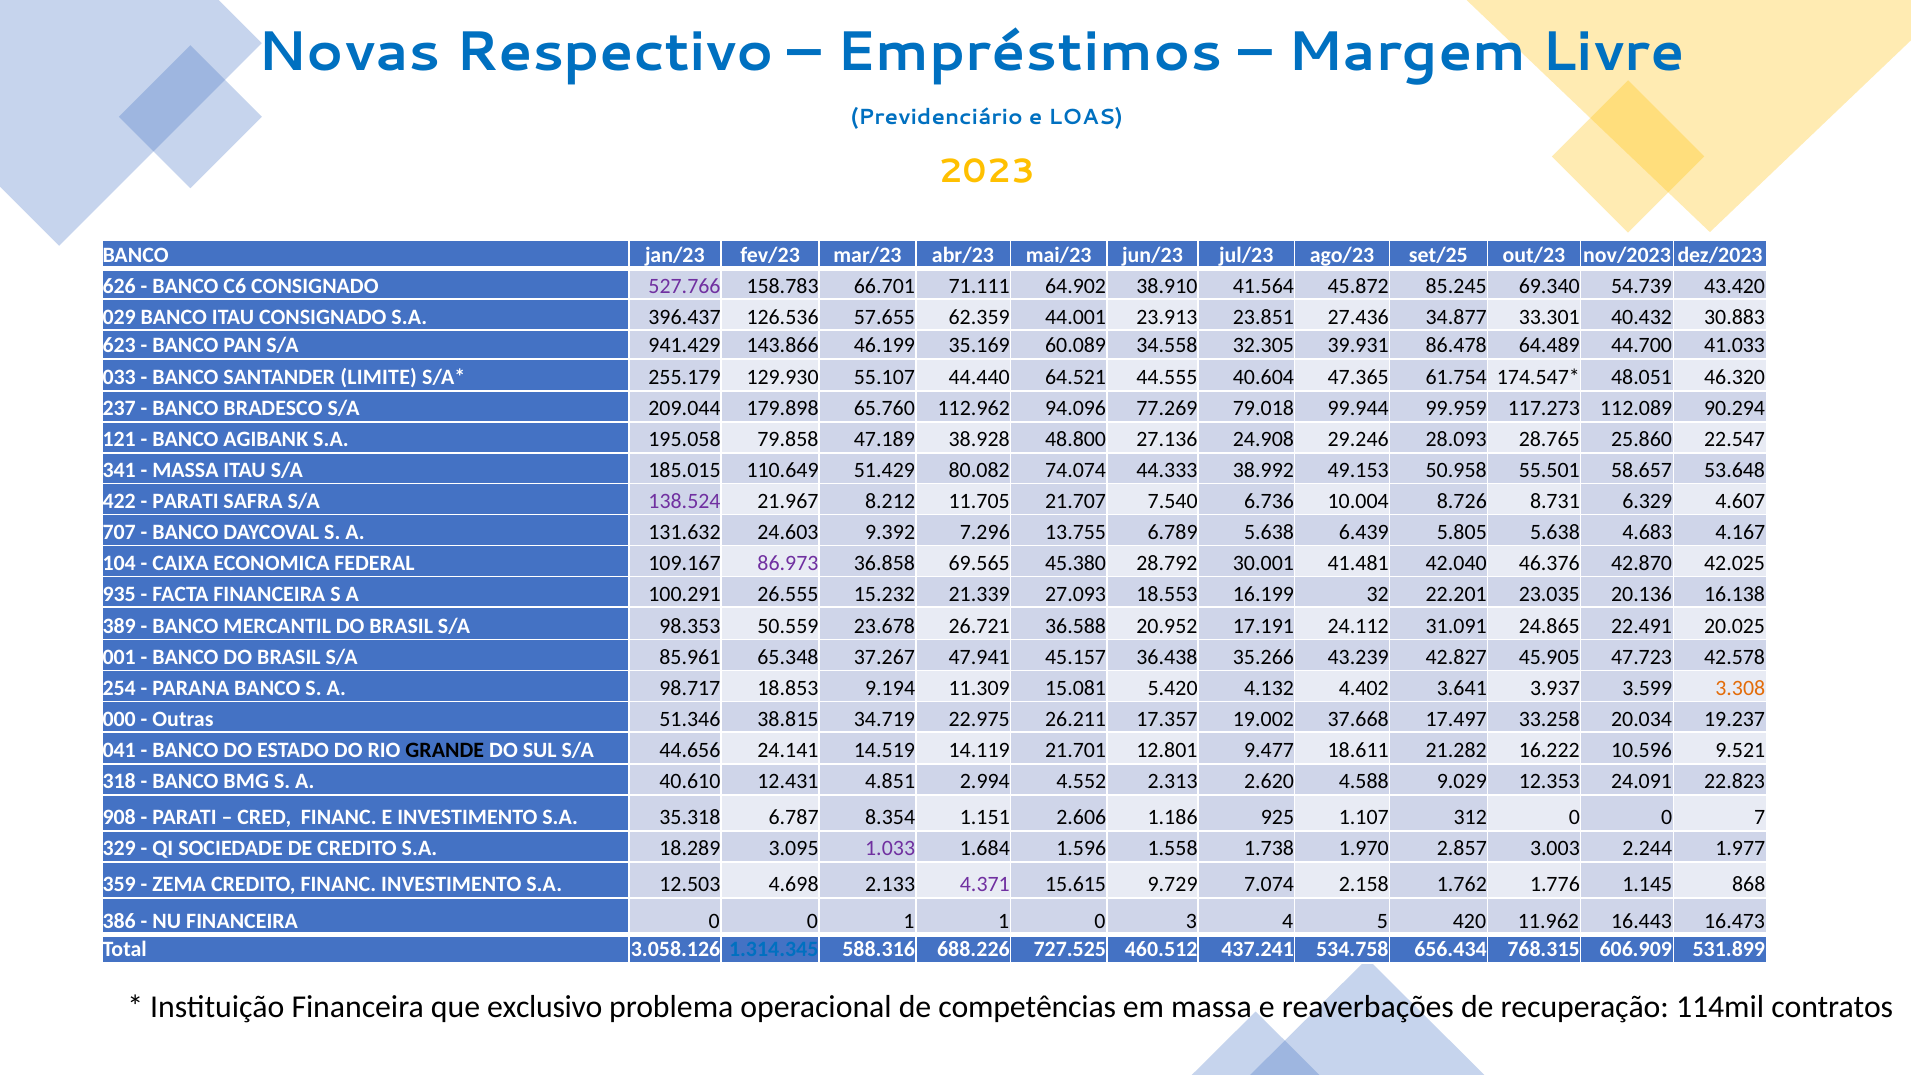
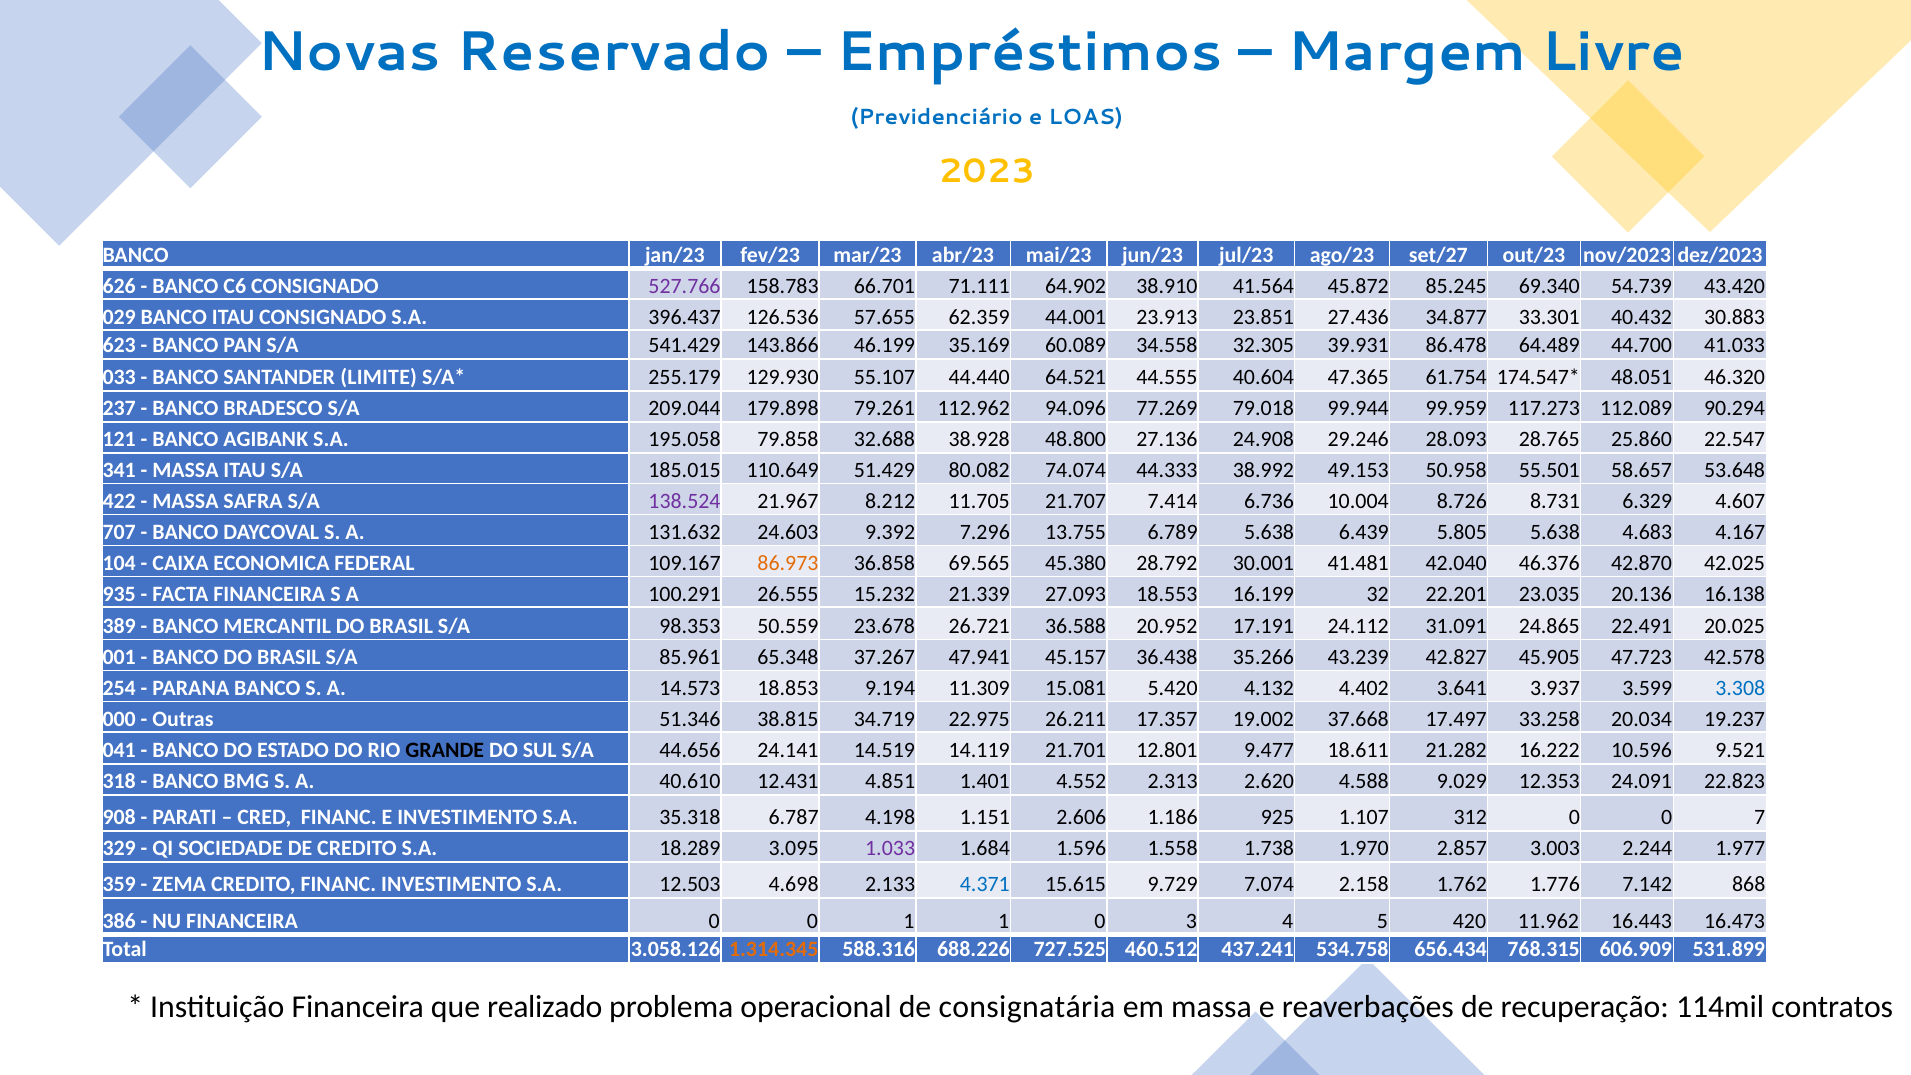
Respectivo: Respectivo -> Reservado
set/25: set/25 -> set/27
941.429: 941.429 -> 541.429
65.760: 65.760 -> 79.261
47.189: 47.189 -> 32.688
PARATI at (186, 501): PARATI -> MASSA
7.540: 7.540 -> 7.414
86.973 colour: purple -> orange
98.717: 98.717 -> 14.573
3.308 colour: orange -> blue
2.994: 2.994 -> 1.401
8.354: 8.354 -> 4.198
4.371 colour: purple -> blue
1.145: 1.145 -> 7.142
1.314.345 colour: blue -> orange
exclusivo: exclusivo -> realizado
competências: competências -> consignatária
